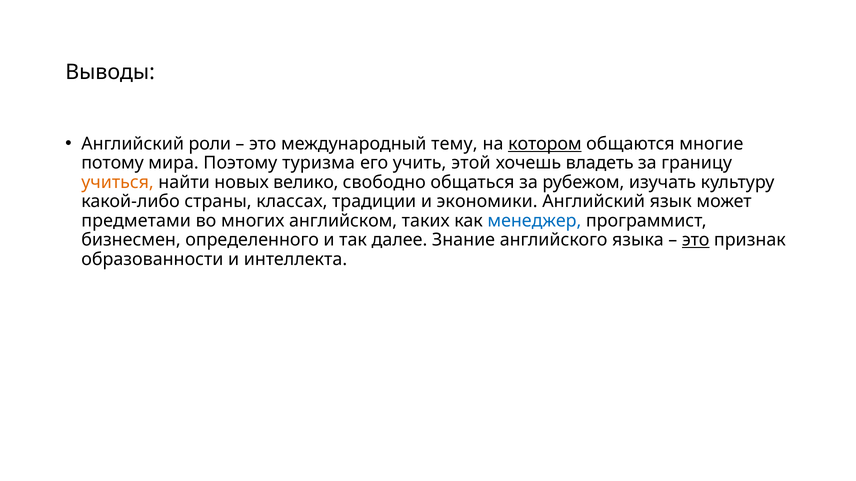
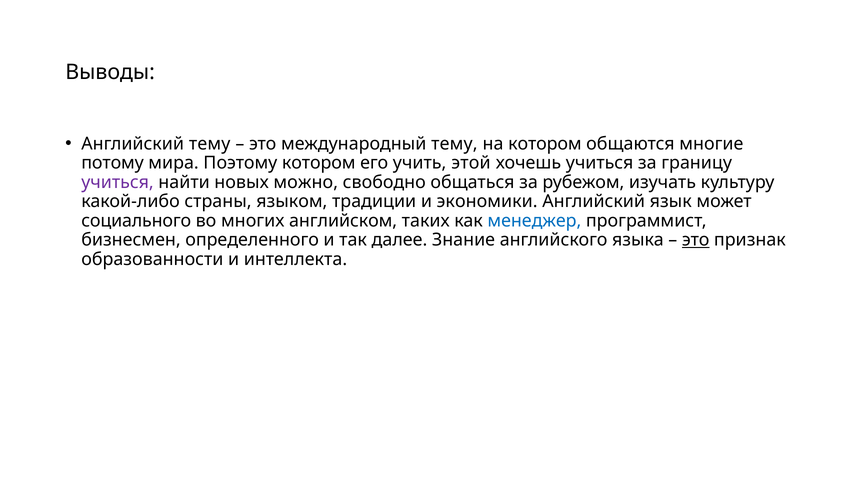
Английский роли: роли -> тему
котором at (545, 144) underline: present -> none
Поэтому туризма: туризма -> котором
хочешь владеть: владеть -> учиться
учиться at (118, 182) colour: orange -> purple
велико: велико -> можно
классах: классах -> языком
предметами: предметами -> социального
